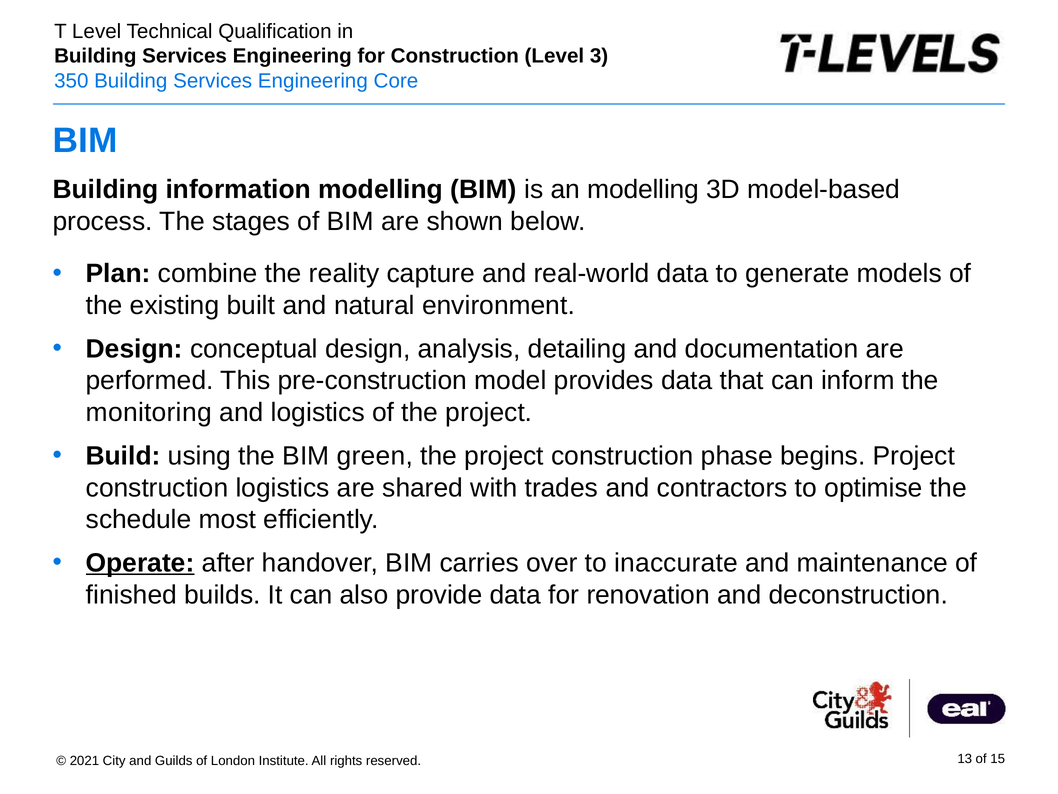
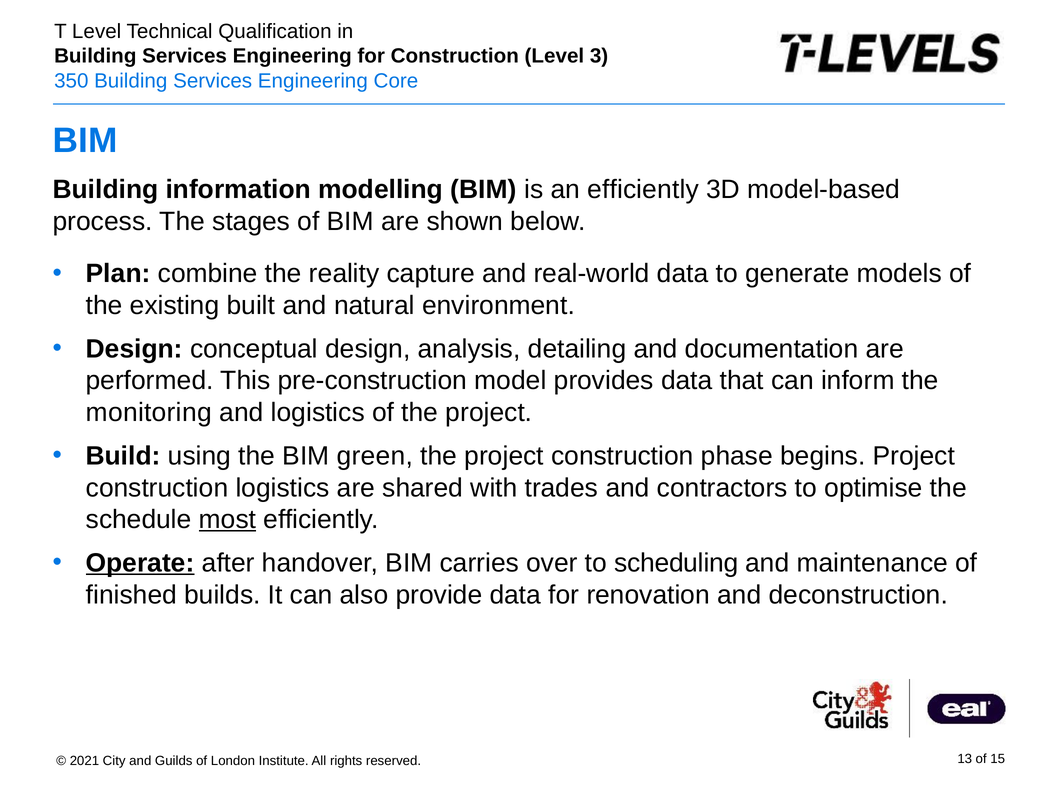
an modelling: modelling -> efficiently
most underline: none -> present
inaccurate: inaccurate -> scheduling
